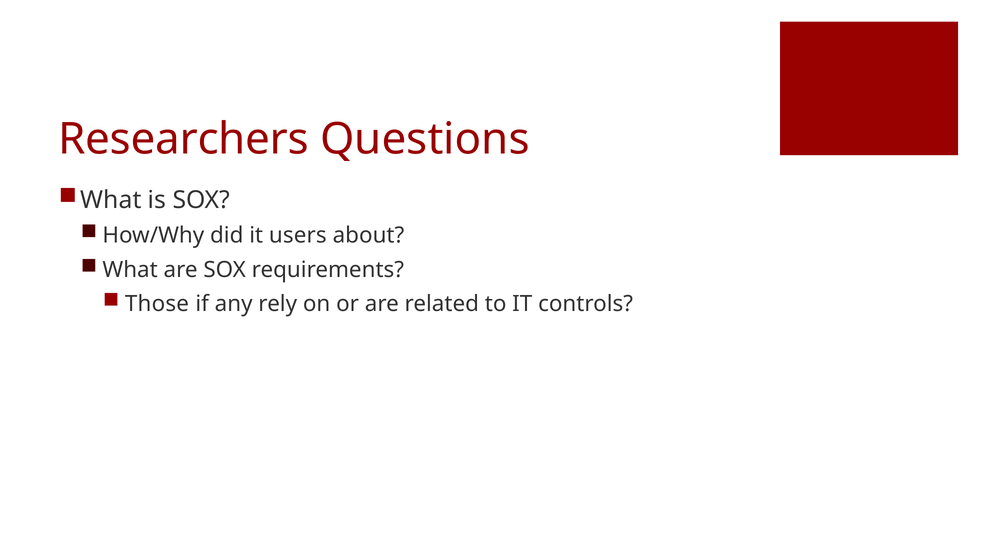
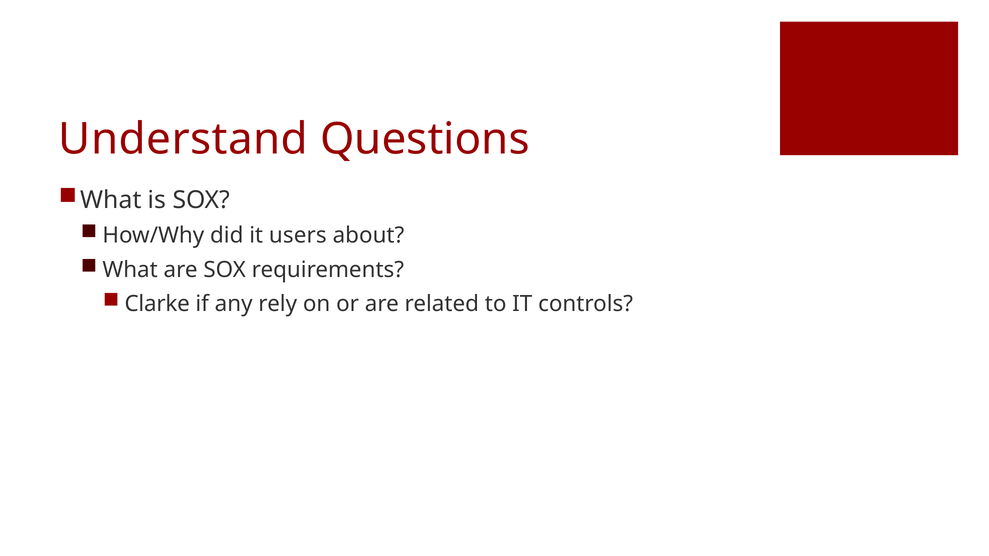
Researchers: Researchers -> Understand
Those: Those -> Clarke
